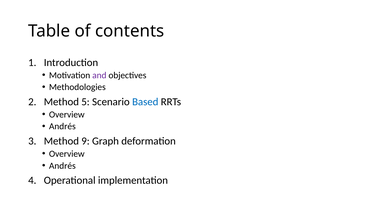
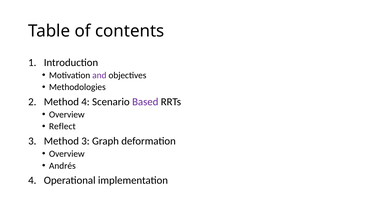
Method 5: 5 -> 4
Based colour: blue -> purple
Andrés at (62, 127): Andrés -> Reflect
Method 9: 9 -> 3
